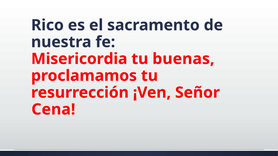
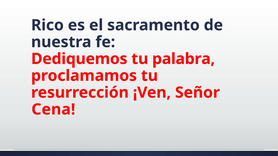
Misericordia: Misericordia -> Dediquemos
buenas: buenas -> palabra
